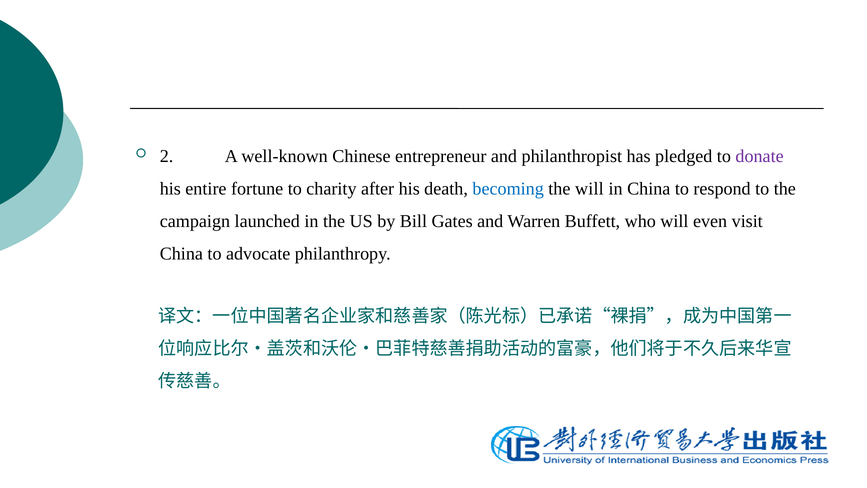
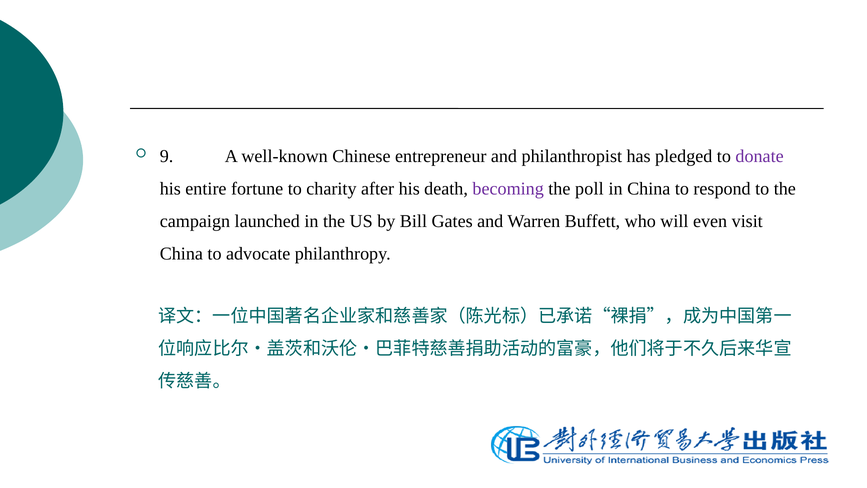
2: 2 -> 9
becoming colour: blue -> purple
the will: will -> poll
